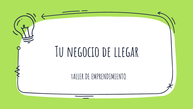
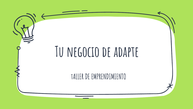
llegar: llegar -> adapte
